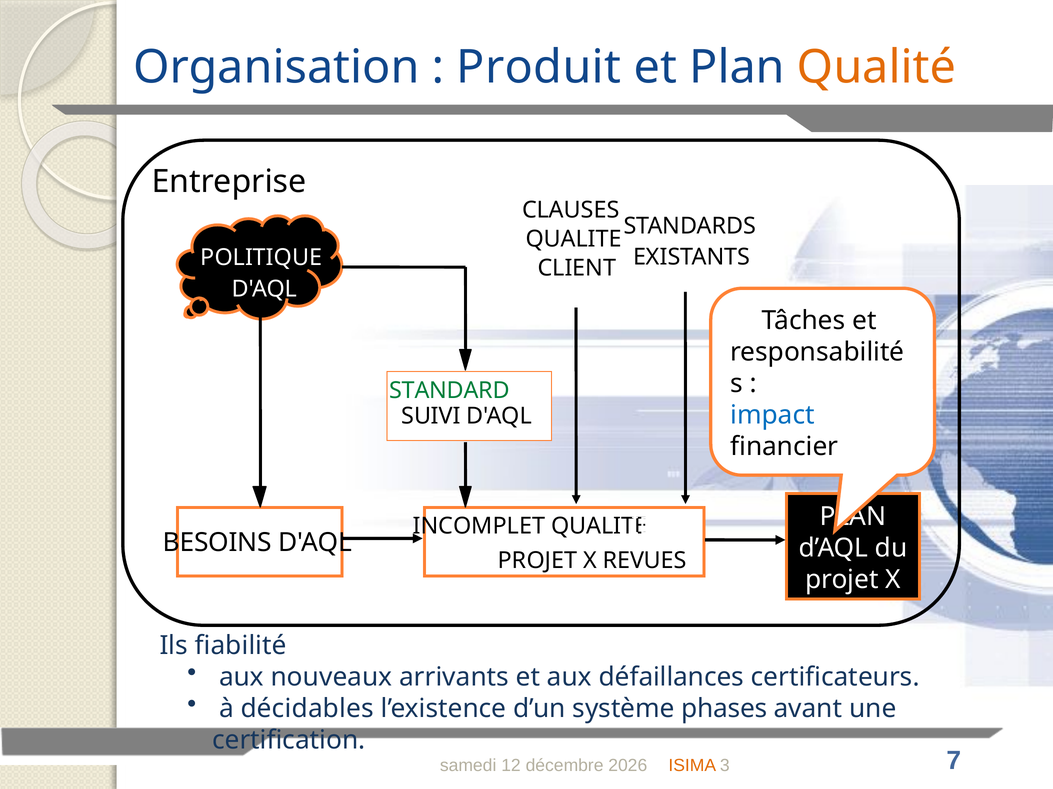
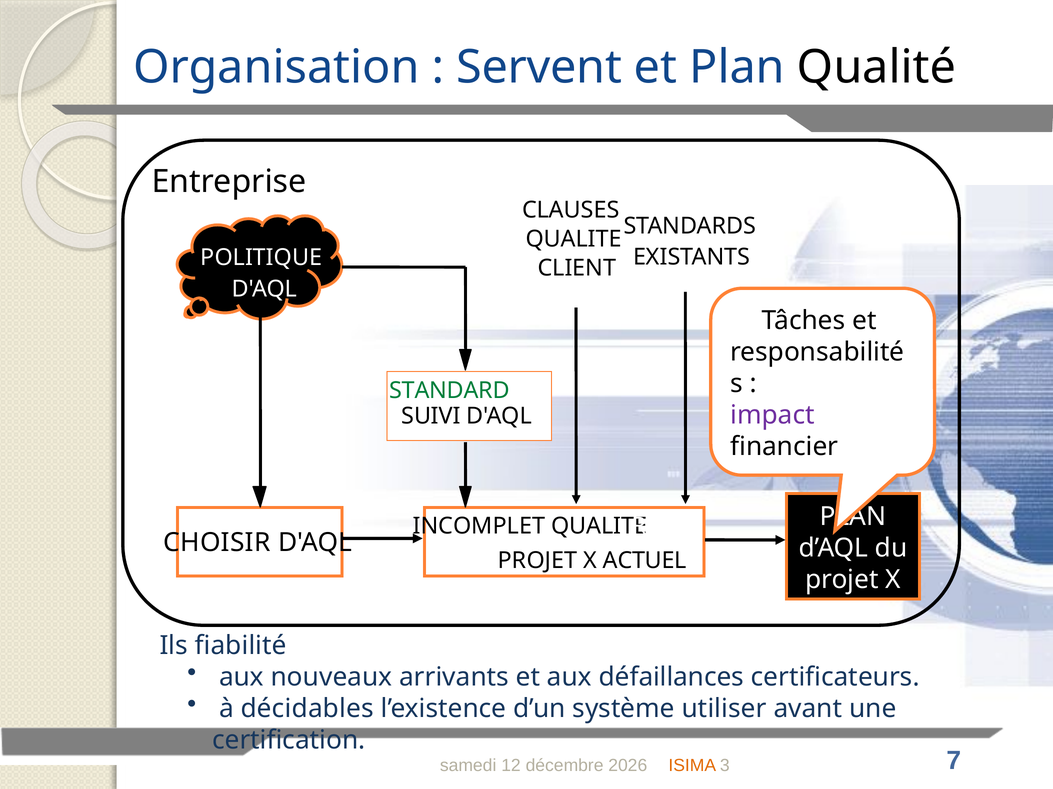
Produit: Produit -> Servent
Qualité colour: orange -> black
impact colour: blue -> purple
IDÉES: IDÉES -> REND
BESOINS: BESOINS -> CHOISIR
REVUES: REVUES -> ACTUEL
phases: phases -> utiliser
